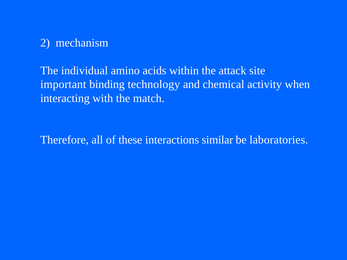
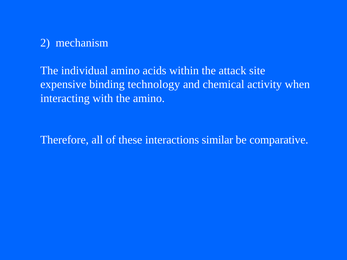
important: important -> expensive
the match: match -> amino
laboratories: laboratories -> comparative
